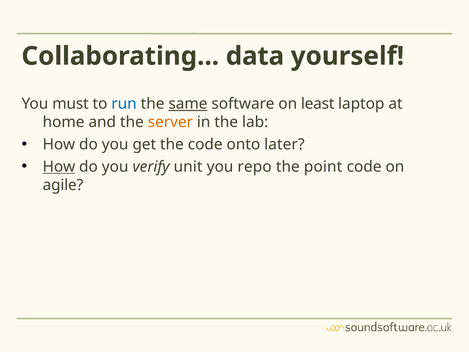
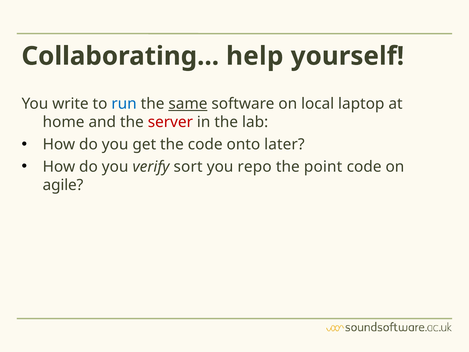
data: data -> help
must: must -> write
least: least -> local
server colour: orange -> red
How at (59, 167) underline: present -> none
unit: unit -> sort
